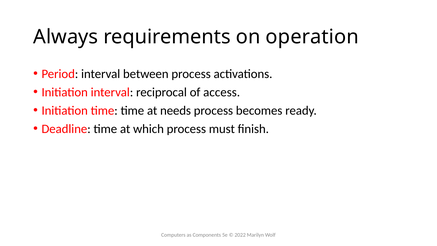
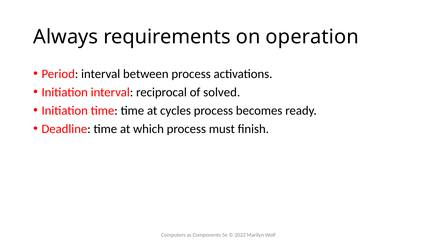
access: access -> solved
needs: needs -> cycles
